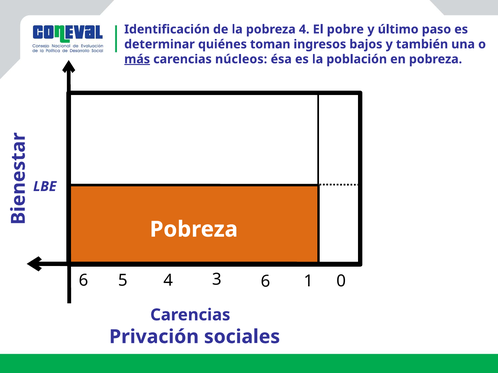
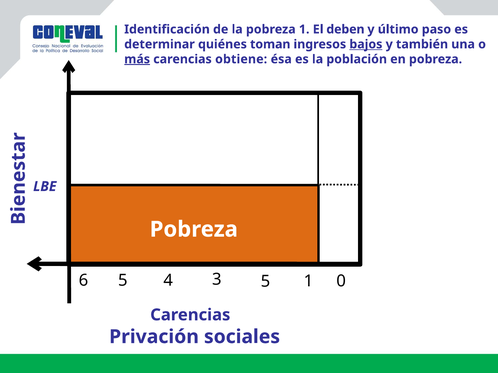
pobreza 4: 4 -> 1
pobre: pobre -> deben
bajos underline: none -> present
núcleos: núcleos -> obtiene
5 6: 6 -> 5
